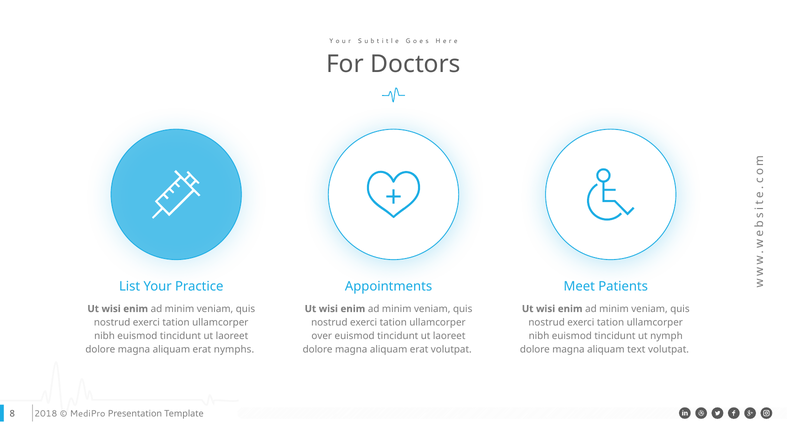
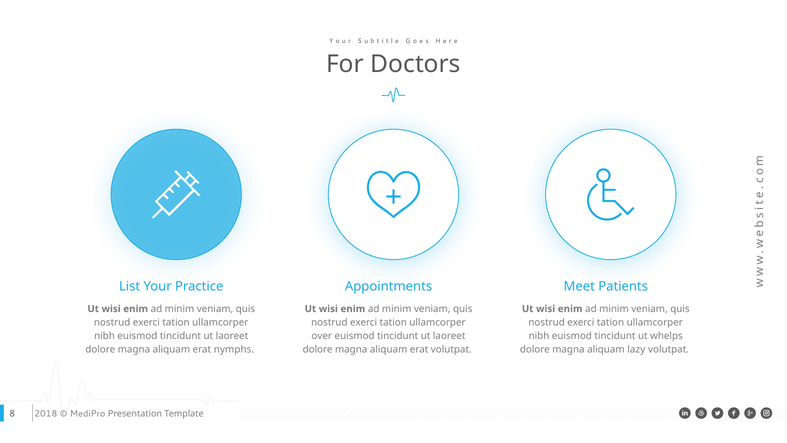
nymph: nymph -> whelps
text: text -> lazy
